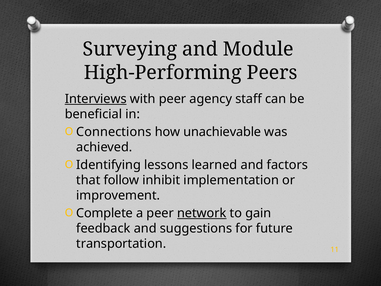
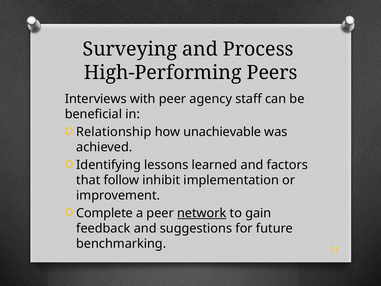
Module: Module -> Process
Interviews underline: present -> none
Connections: Connections -> Relationship
transportation: transportation -> benchmarking
